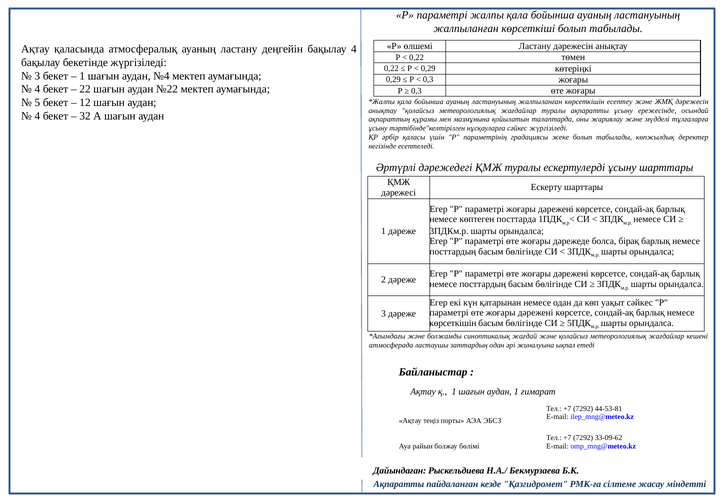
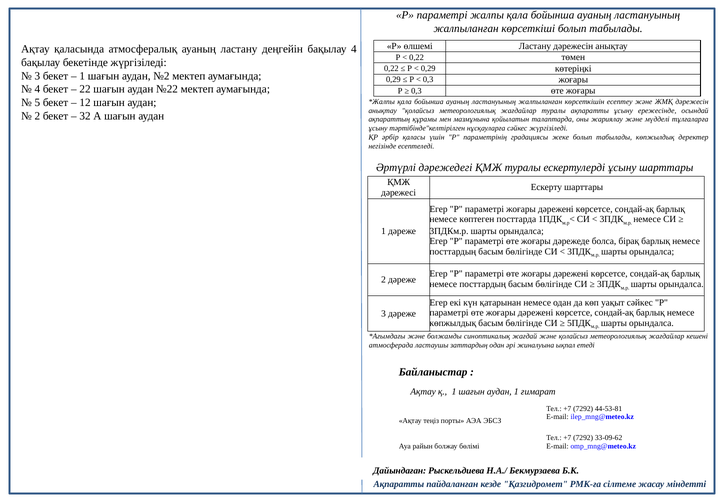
№4: №4 -> №2
4 at (37, 116): 4 -> 2
көрсеткішін at (453, 323): көрсеткішін -> көпжылдық
